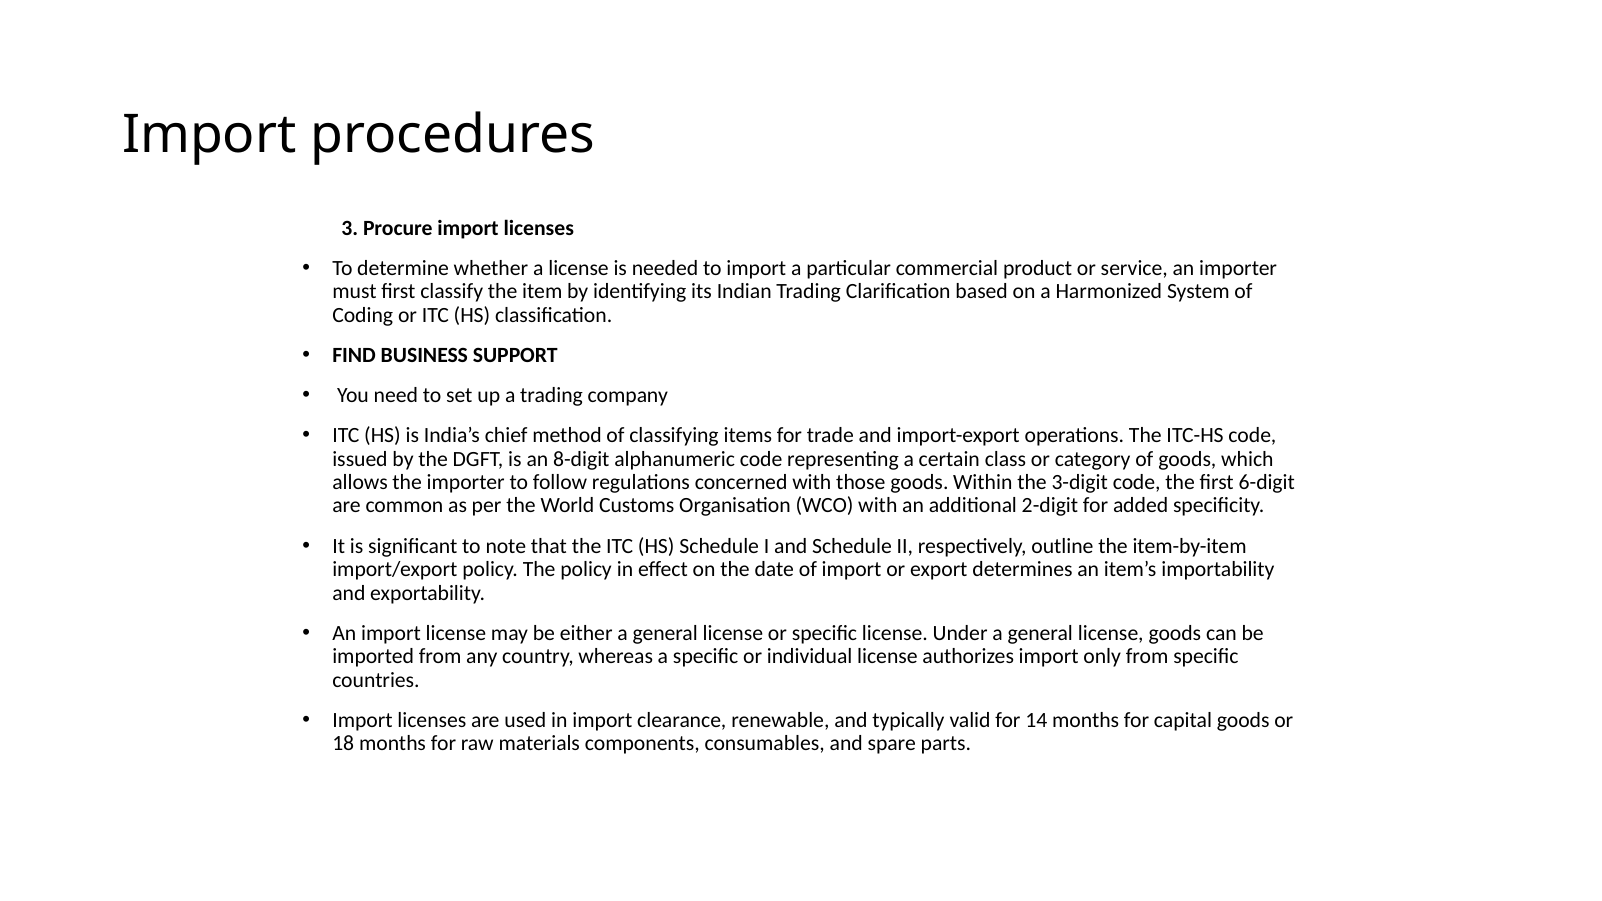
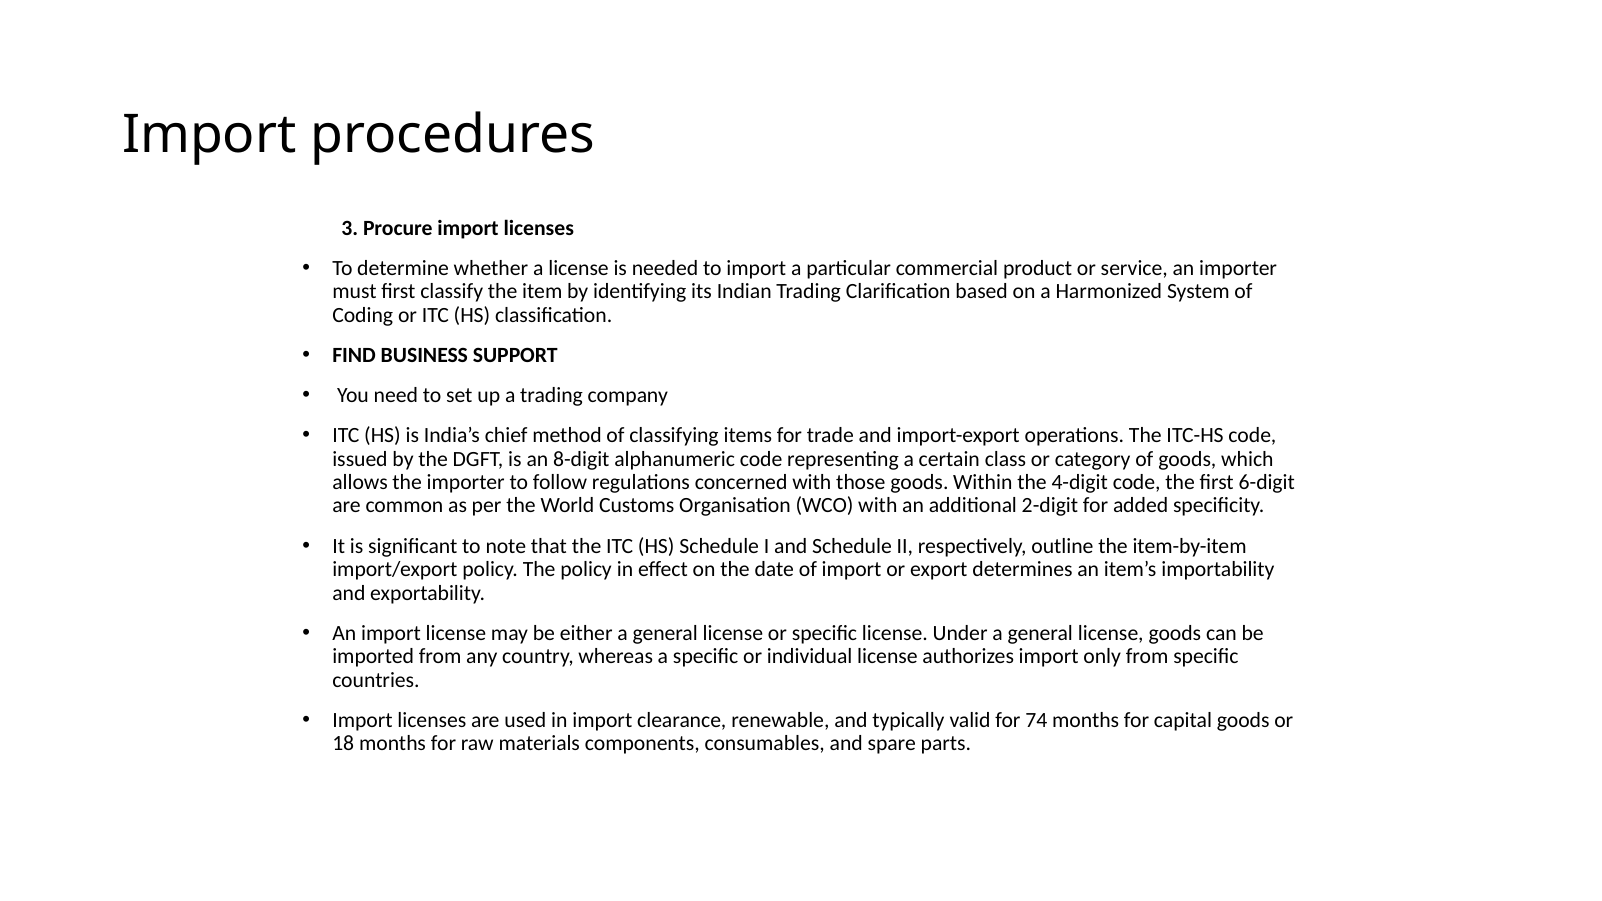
3-digit: 3-digit -> 4-digit
14: 14 -> 74
